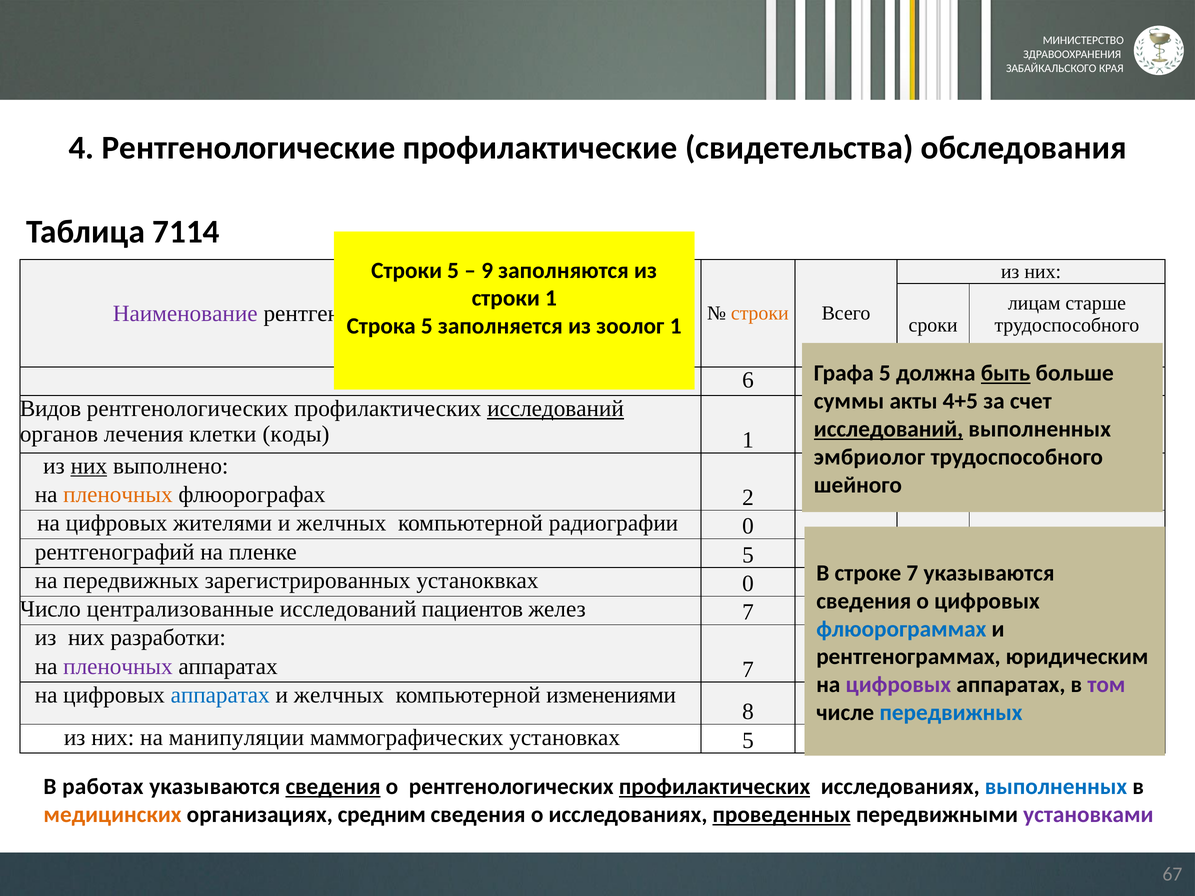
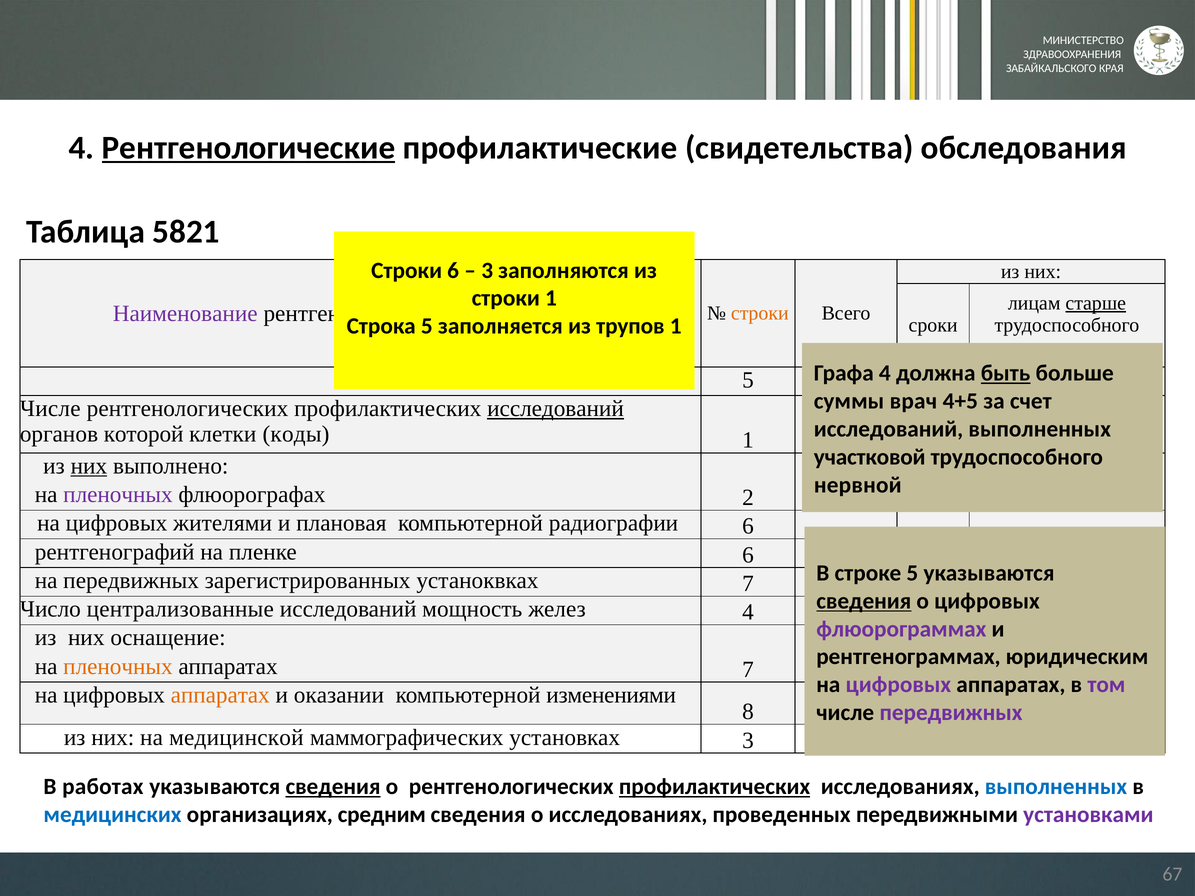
Рентгенологические underline: none -> present
7114: 7114 -> 5821
Строки 5: 5 -> 6
9 at (487, 270): 9 -> 3
старше underline: none -> present
зоолог: зоолог -> трупов
5 at (885, 373): 5 -> 4
6 at (748, 380): 6 -> 5
акты: акты -> врач
Видов at (50, 409): Видов -> Числе
исследований at (889, 429) underline: present -> none
лечения: лечения -> которой
эмбриолог: эмбриолог -> участковой
шейного: шейного -> нервной
пленочных at (118, 495) colour: orange -> purple
желчных at (341, 523): желчных -> плановая
радиографии 0: 0 -> 6
пленке 5: 5 -> 6
строке 7: 7 -> 5
устаноквках 0: 0 -> 7
сведения at (864, 601) underline: none -> present
пациентов: пациентов -> мощность
желез 7: 7 -> 4
флюорограммах colour: blue -> purple
разработки: разработки -> оснащение
пленочных at (118, 667) colour: purple -> orange
аппаратах at (220, 695) colour: blue -> orange
желчных at (339, 695): желчных -> оказании
передвижных at (951, 713) colour: blue -> purple
манипуляции: манипуляции -> медицинской
установках 5: 5 -> 3
медицинских colour: orange -> blue
проведенных underline: present -> none
